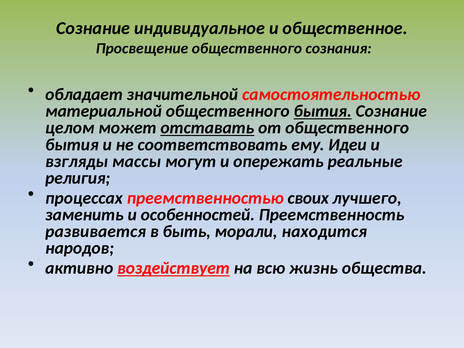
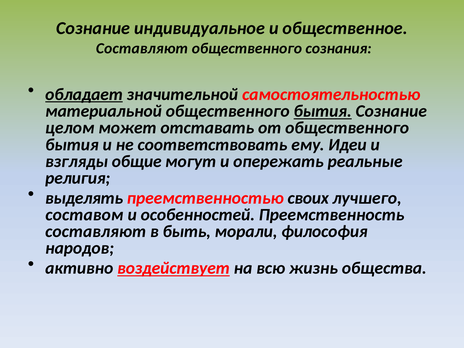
Просвещение at (142, 48): Просвещение -> Составляют
обладает underline: none -> present
отставать underline: present -> none
массы: массы -> общие
процессах: процессах -> выделять
заменить: заменить -> составом
развивается at (96, 231): развивается -> составляют
находится: находится -> философия
